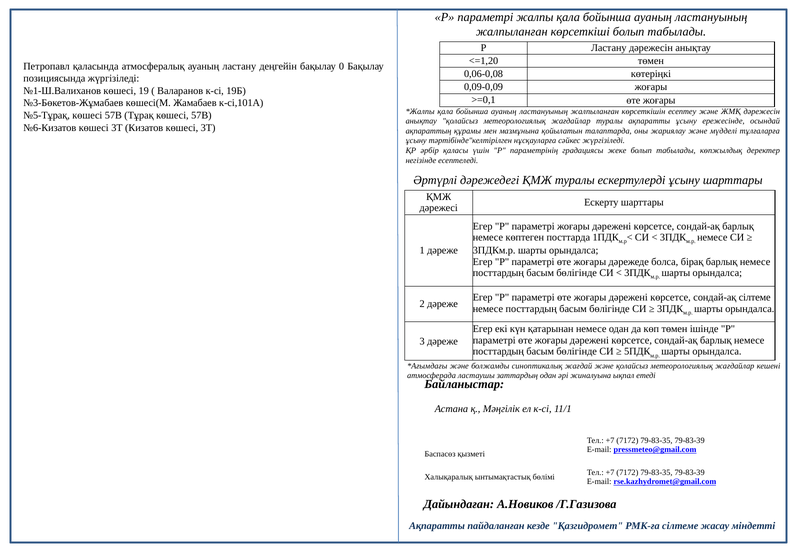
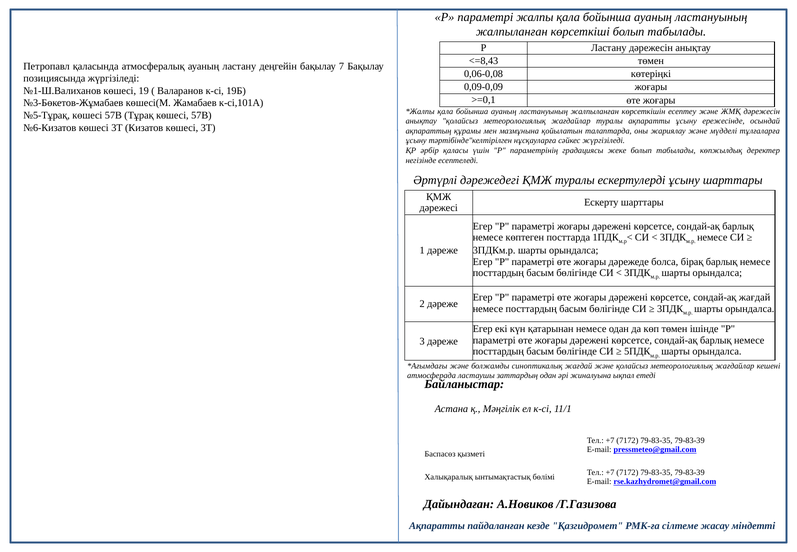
<=1,20: <=1,20 -> <=8,43
0: 0 -> 7
сондай-ақ сілтеме: сілтеме -> жағдай
